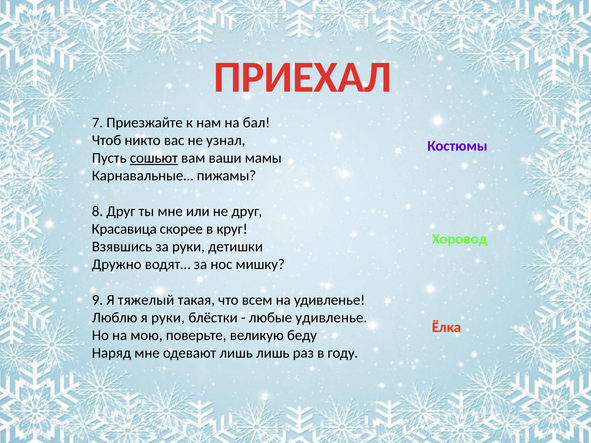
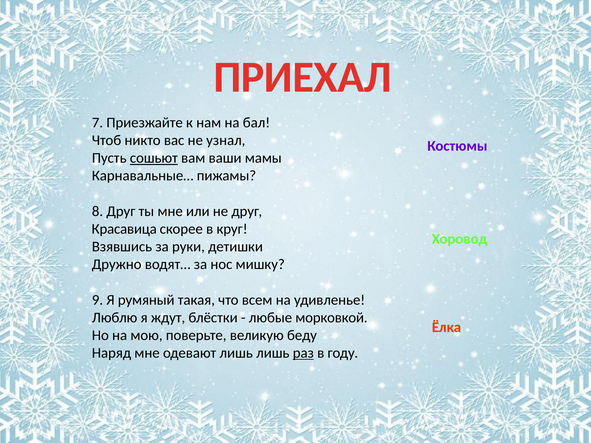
тяжелый: тяжелый -> румяный
я руки: руки -> ждут
любые удивленье: удивленье -> морковкой
раз underline: none -> present
